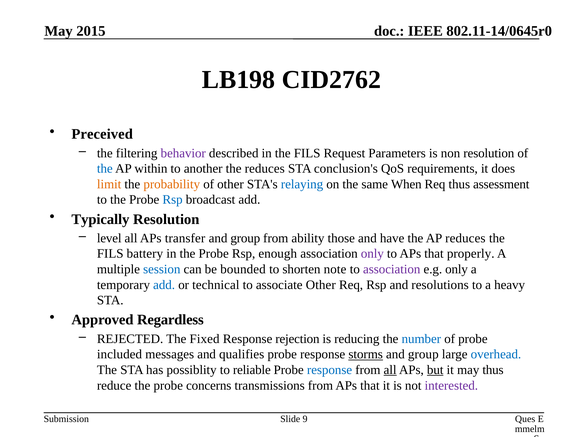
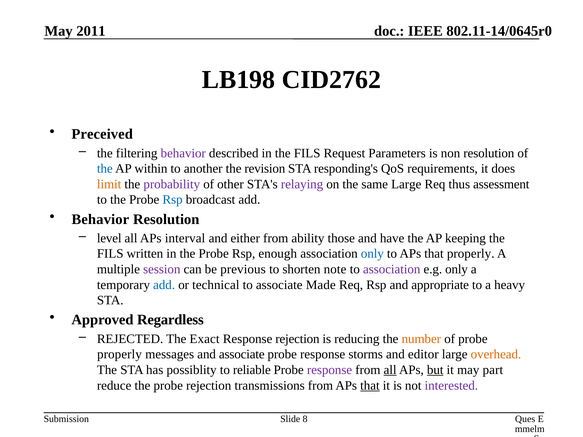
2015: 2015 -> 2011
the reduces: reduces -> revision
conclusion's: conclusion's -> responding's
probability colour: orange -> purple
relaying colour: blue -> purple
same When: When -> Large
Typically at (100, 219): Typically -> Behavior
transfer: transfer -> interval
group at (245, 238): group -> either
AP reduces: reduces -> keeping
battery: battery -> written
only at (372, 254) colour: purple -> blue
session colour: blue -> purple
bounded: bounded -> previous
associate Other: Other -> Made
resolutions: resolutions -> appropriate
Fixed: Fixed -> Exact
number colour: blue -> orange
included at (120, 355): included -> properly
and qualifies: qualifies -> associate
storms underline: present -> none
group at (423, 355): group -> editor
overhead colour: blue -> orange
response at (330, 370) colour: blue -> purple
may thus: thus -> part
probe concerns: concerns -> rejection
that at (370, 386) underline: none -> present
9: 9 -> 8
